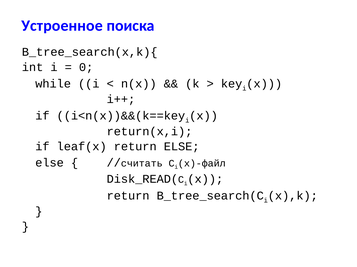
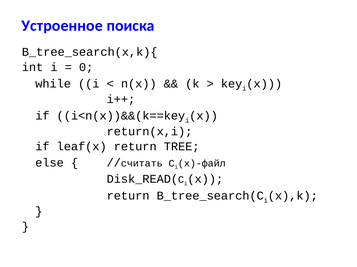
return ELSE: ELSE -> TREE
